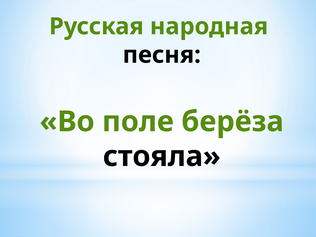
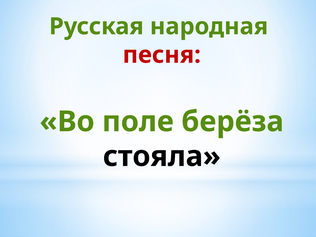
песня colour: black -> red
